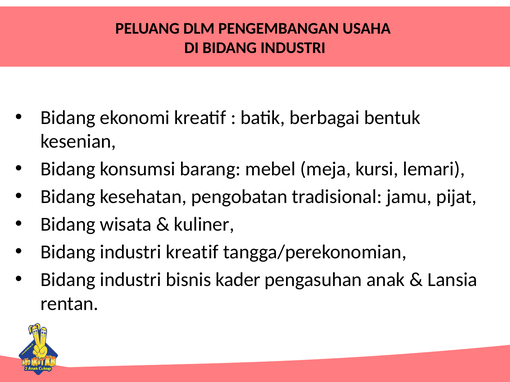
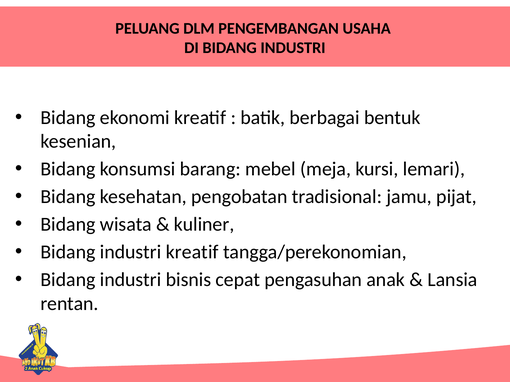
kader: kader -> cepat
